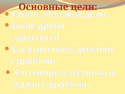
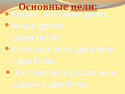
цели underline: none -> present
